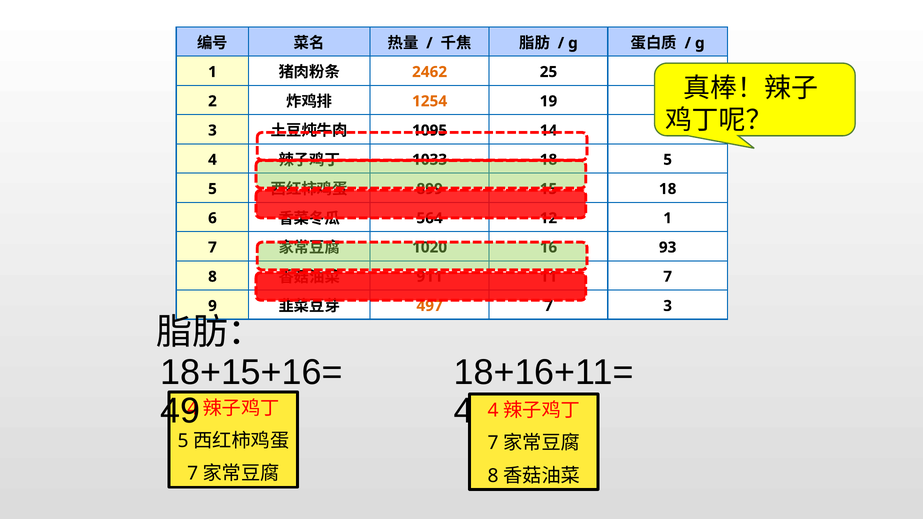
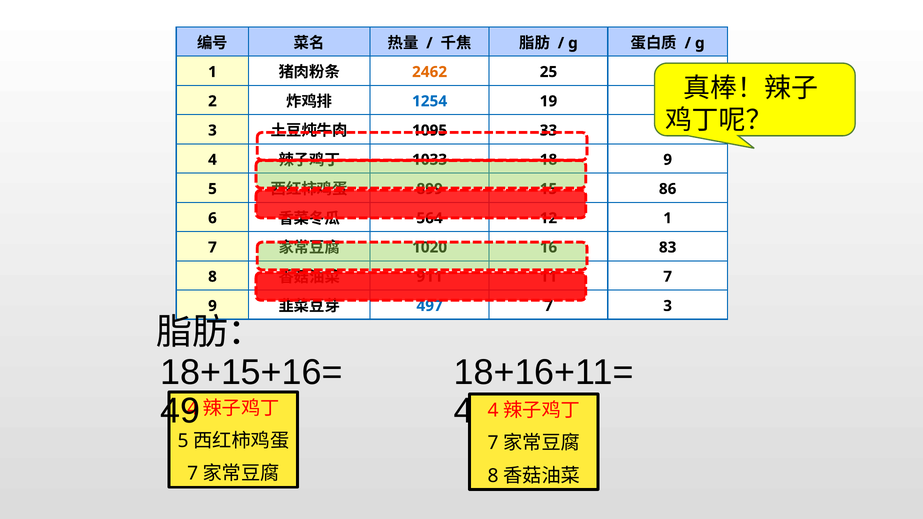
1254 colour: orange -> blue
14: 14 -> 33
5 at (668, 160): 5 -> 9
18 at (668, 189): 18 -> 86
93: 93 -> 83
497 colour: orange -> blue
